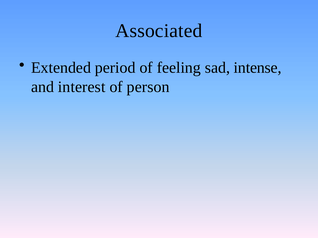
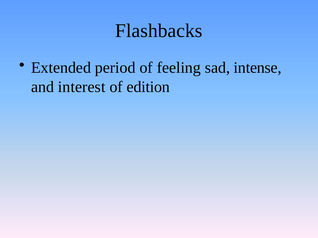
Associated: Associated -> Flashbacks
person: person -> edition
